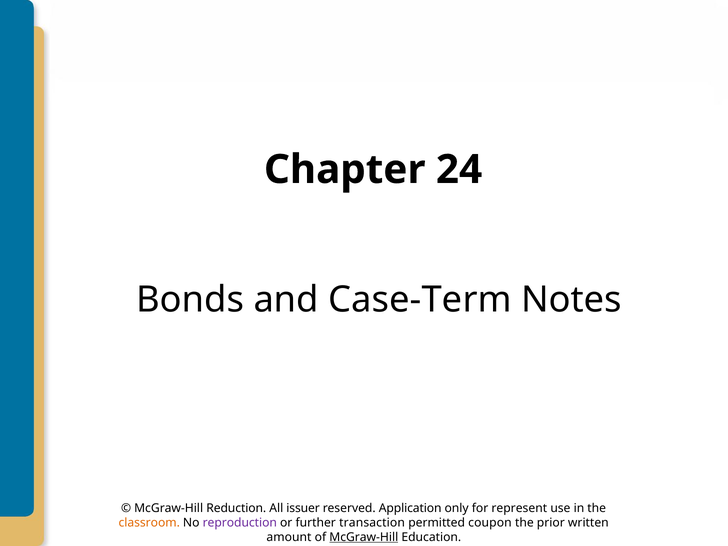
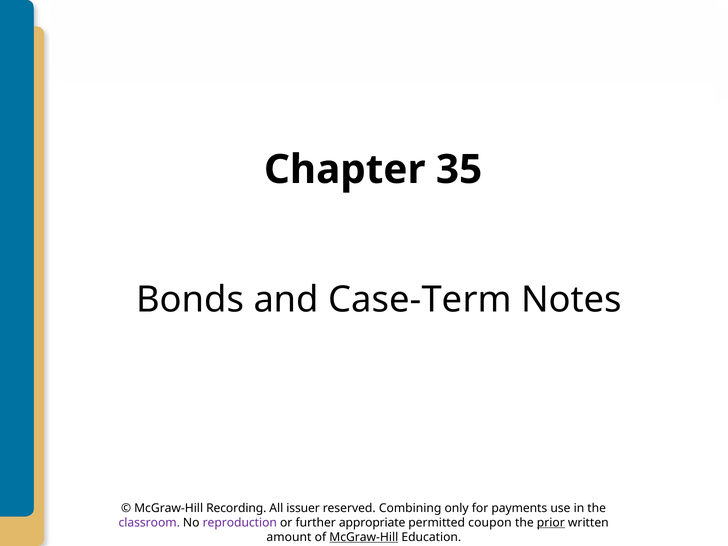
24: 24 -> 35
Reduction: Reduction -> Recording
Application: Application -> Combining
represent: represent -> payments
classroom colour: orange -> purple
transaction: transaction -> appropriate
prior underline: none -> present
